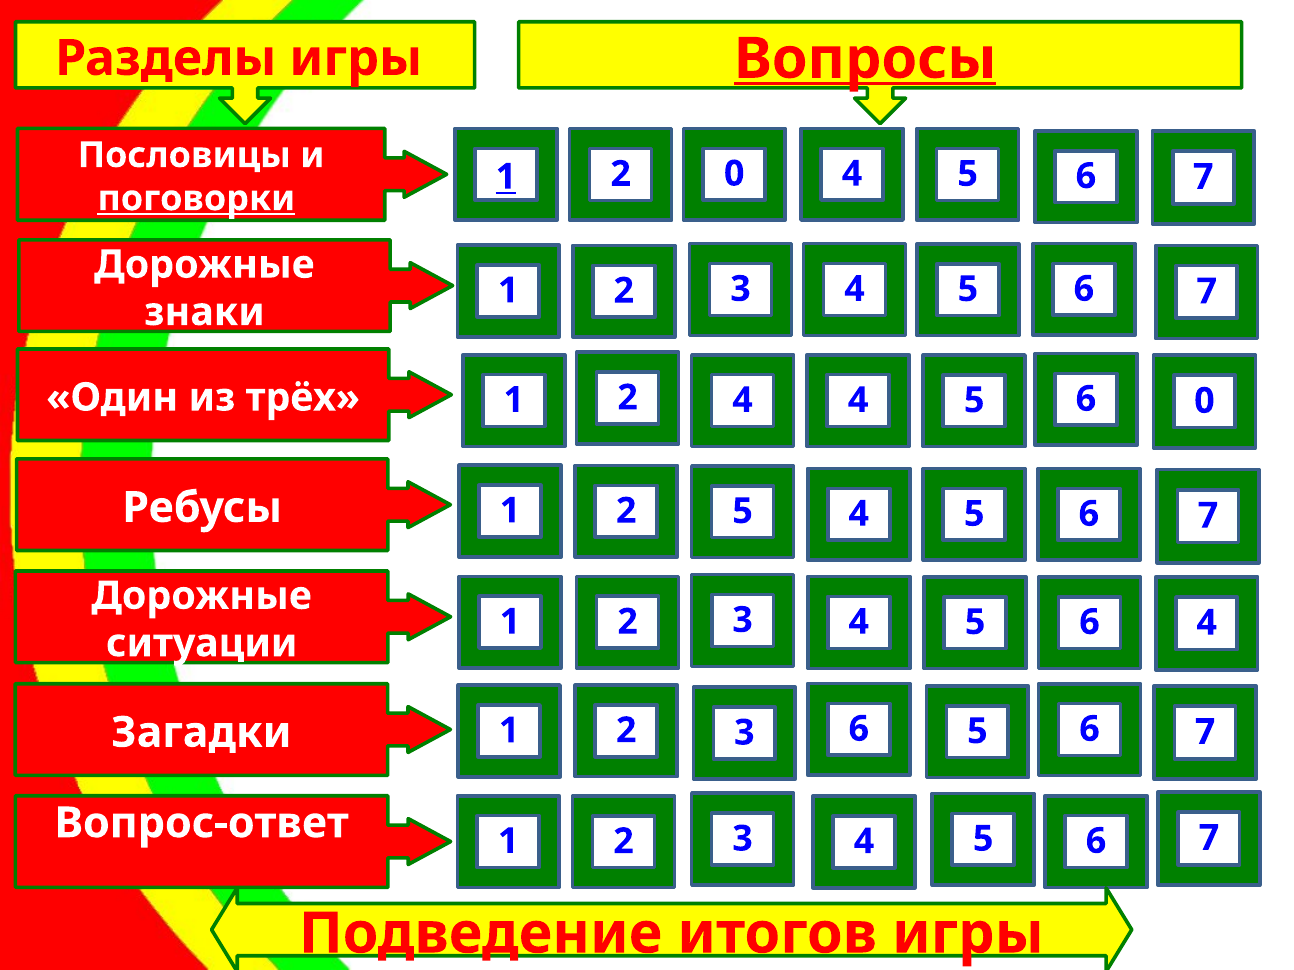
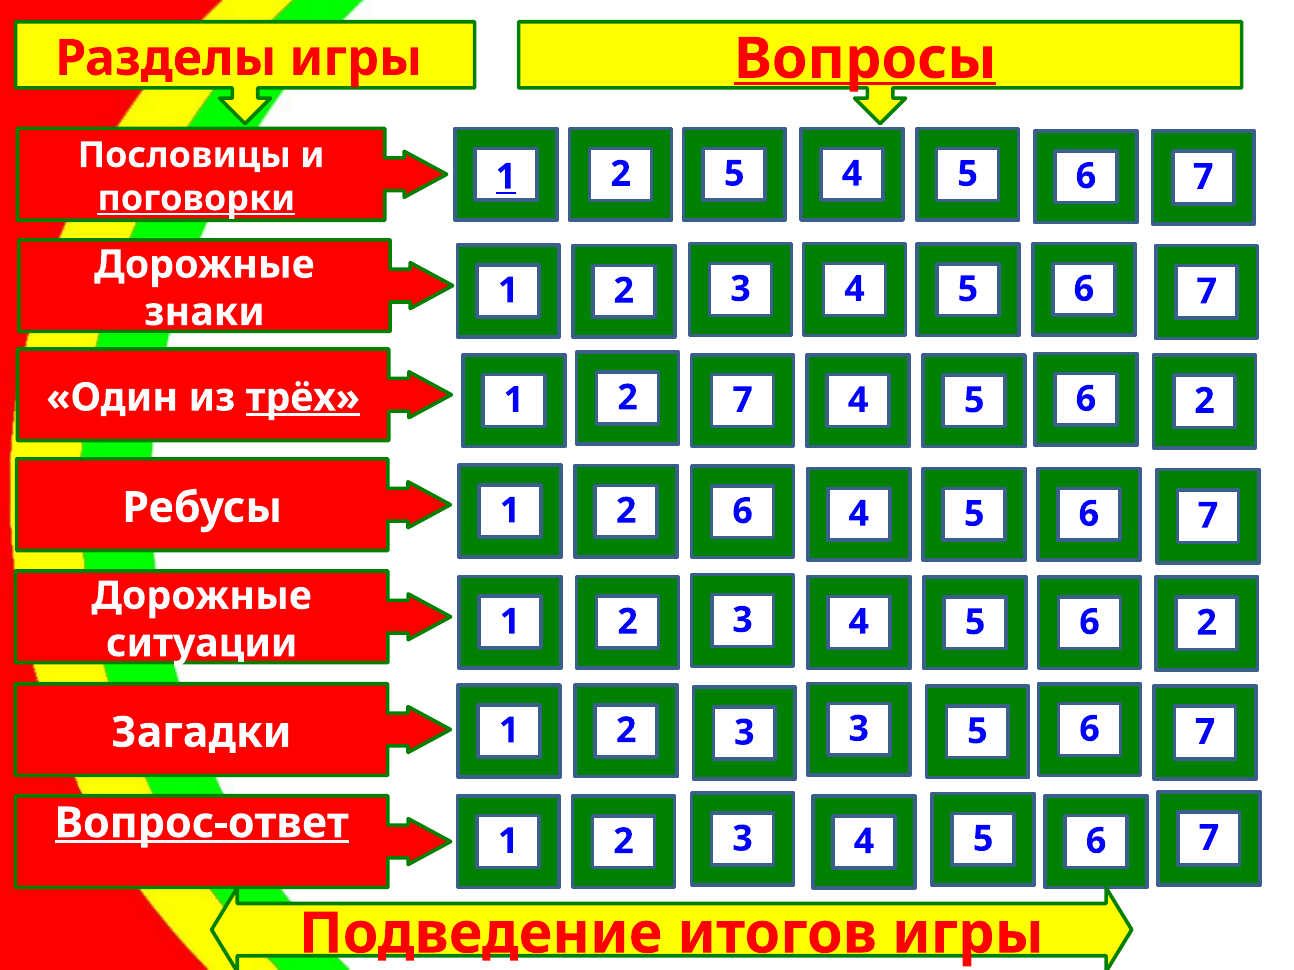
2 0: 0 -> 5
трёх underline: none -> present
2 4: 4 -> 7
0 at (1204, 401): 0 -> 2
5 at (743, 511): 5 -> 6
4 at (1207, 623): 4 -> 2
3 6: 6 -> 3
Вопрос-ответ underline: none -> present
